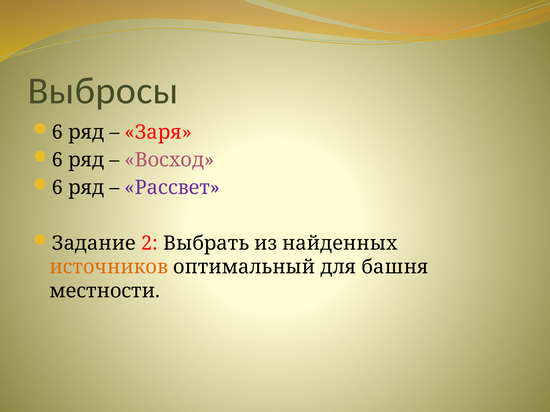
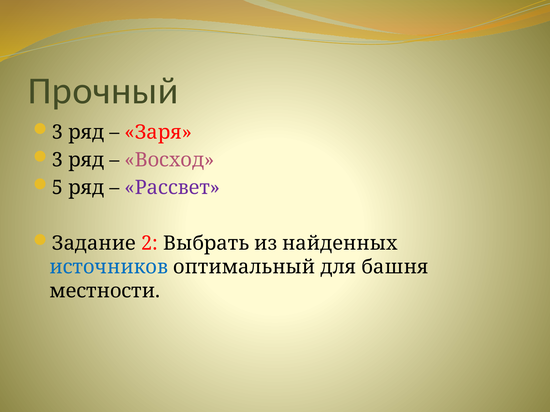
Выбросы: Выбросы -> Прочный
6 at (57, 132): 6 -> 3
6 at (57, 160): 6 -> 3
6 at (57, 188): 6 -> 5
источников colour: orange -> blue
